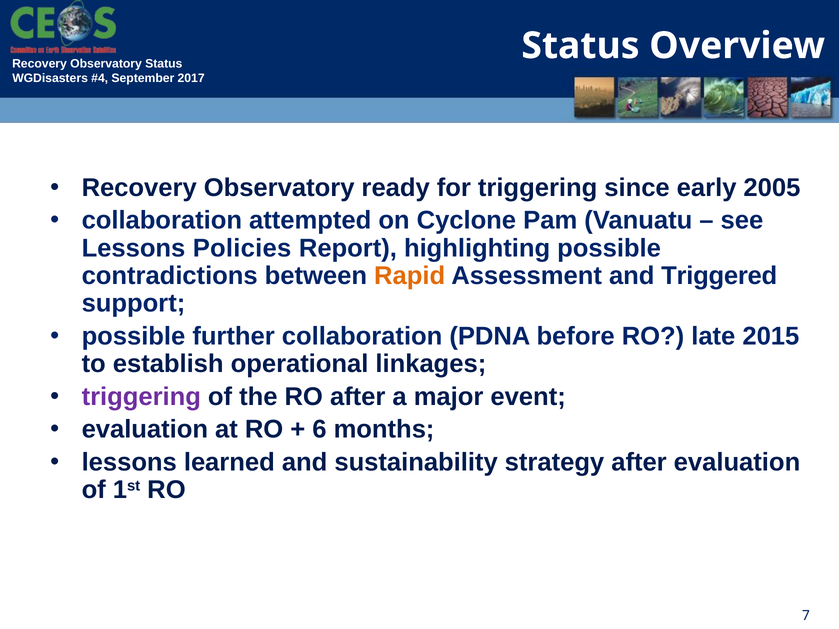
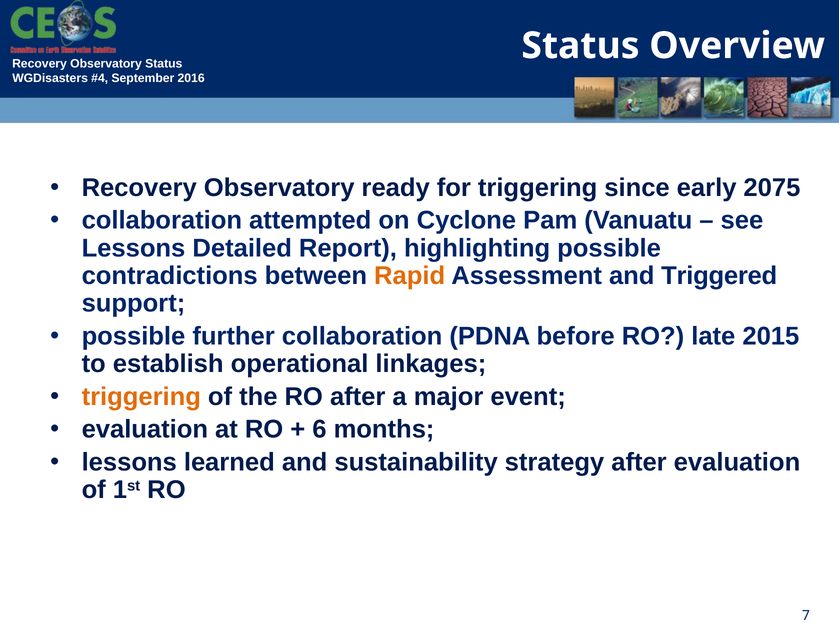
2017: 2017 -> 2016
2005: 2005 -> 2075
Policies: Policies -> Detailed
triggering at (141, 397) colour: purple -> orange
